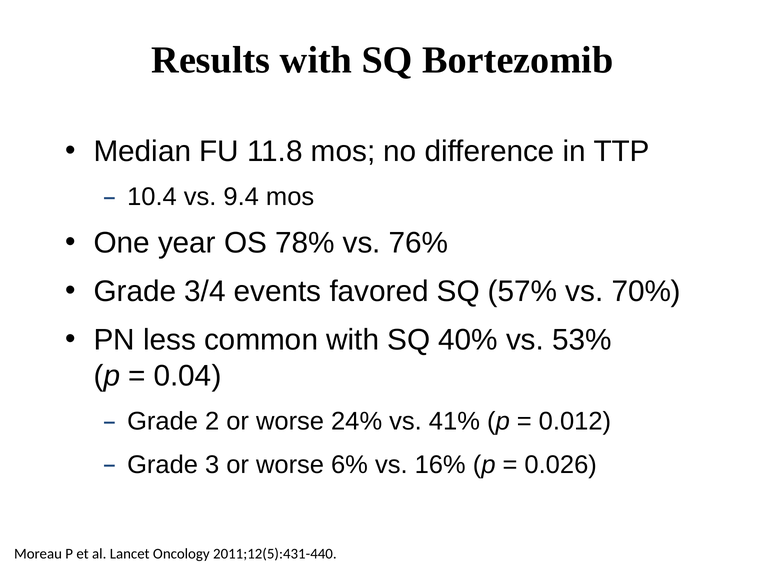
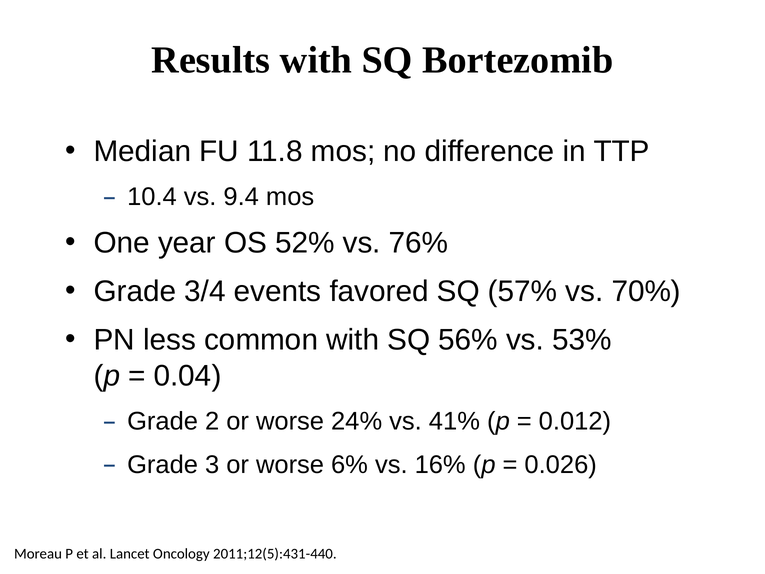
78%: 78% -> 52%
40%: 40% -> 56%
